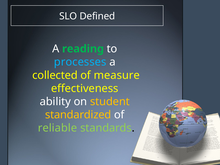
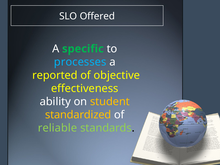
Defined: Defined -> Offered
reading: reading -> specific
collected: collected -> reported
measure: measure -> objective
